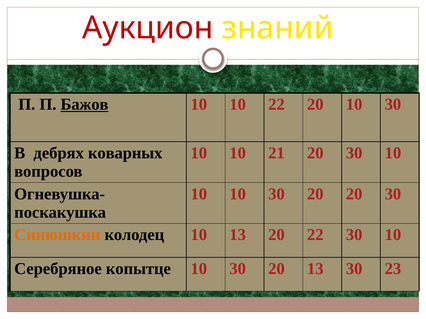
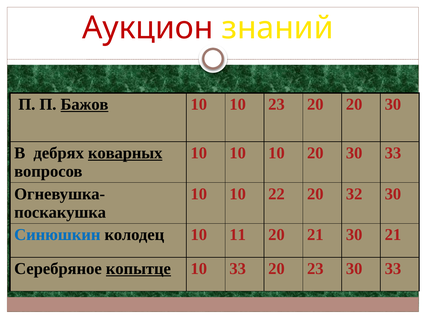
10 22: 22 -> 23
20 10: 10 -> 20
коварных underline: none -> present
10 10 21: 21 -> 10
20 30 10: 10 -> 33
10 10 30: 30 -> 22
20 20: 20 -> 32
Синюшкин colour: orange -> blue
10 13: 13 -> 11
20 22: 22 -> 21
10 at (393, 235): 10 -> 21
копытце underline: none -> present
30 at (238, 269): 30 -> 33
20 13: 13 -> 23
23 at (393, 269): 23 -> 33
